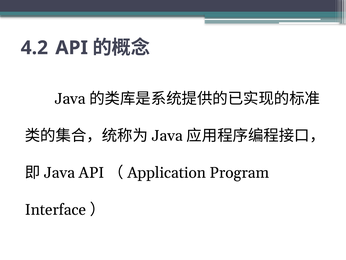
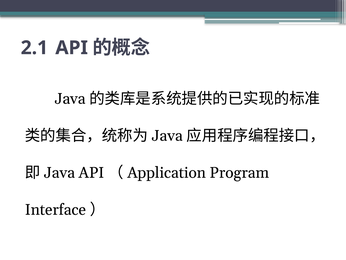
4.2: 4.2 -> 2.1
